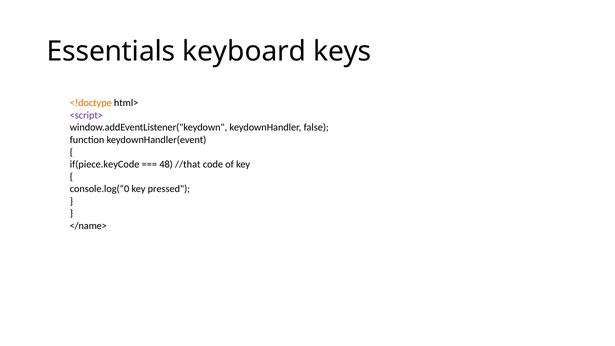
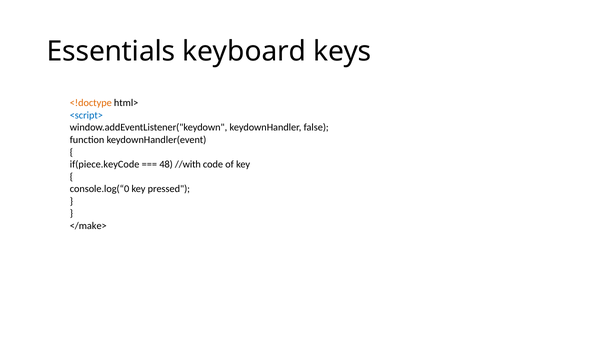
<script> colour: purple -> blue
//that: //that -> //with
</name>: </name> -> </make>
